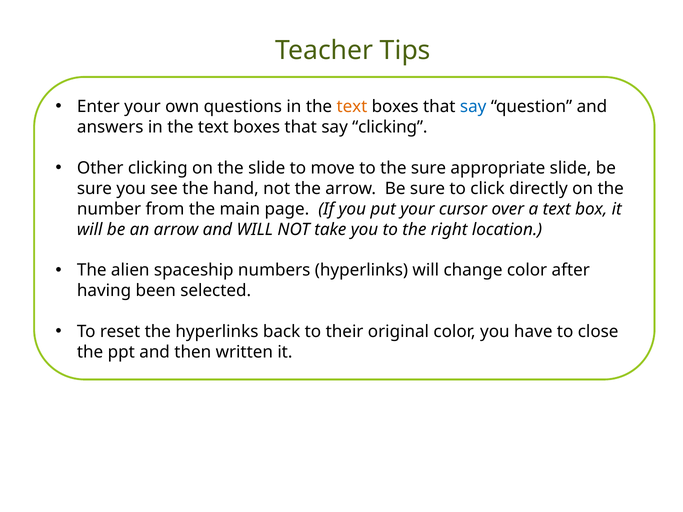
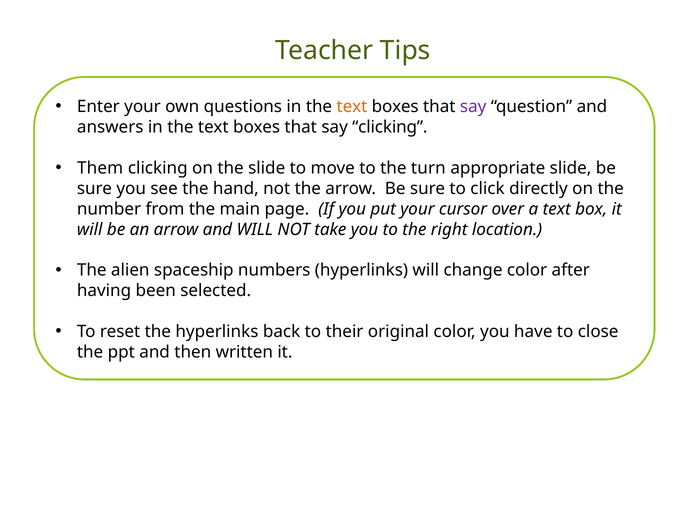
say at (473, 107) colour: blue -> purple
Other: Other -> Them
the sure: sure -> turn
